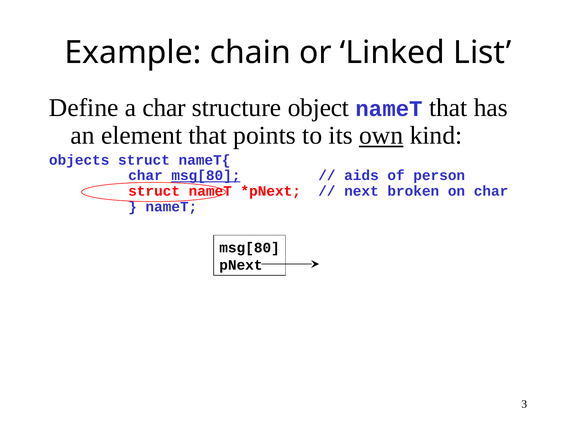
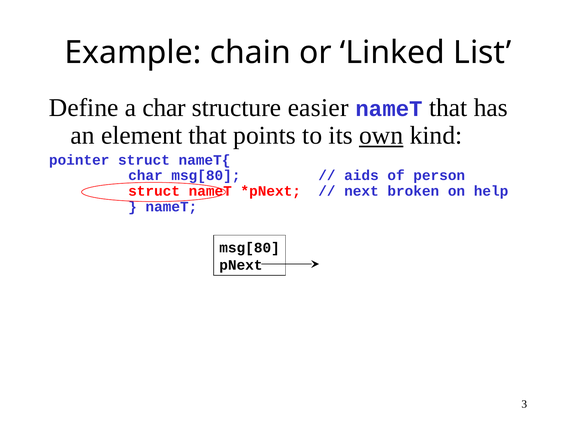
object: object -> easier
objects: objects -> pointer
msg[80 at (206, 176) underline: present -> none
on char: char -> help
